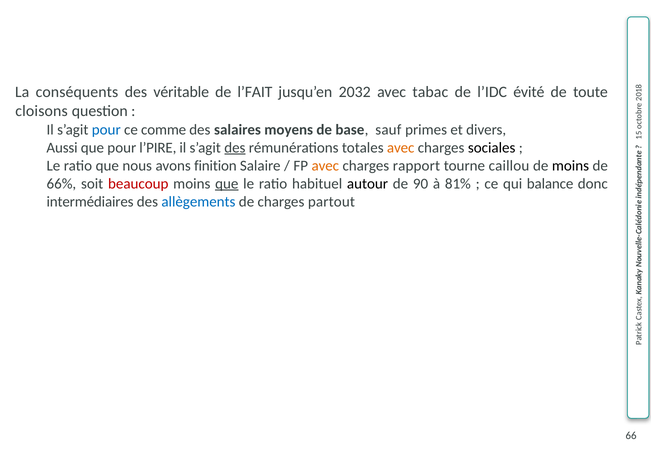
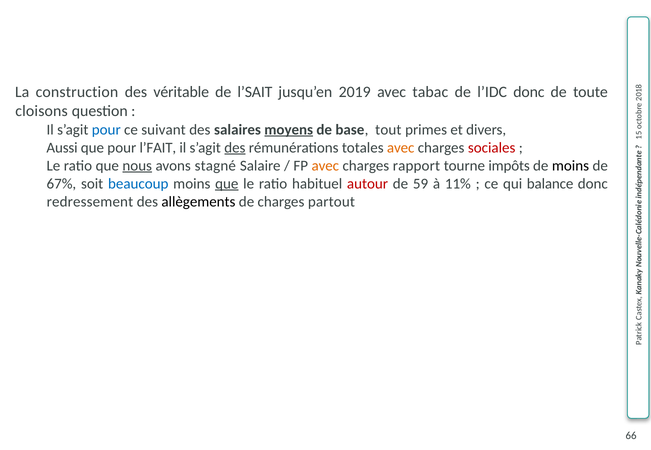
conséquents: conséquents -> construction
l’FAIT: l’FAIT -> l’SAIT
2032: 2032 -> 2019
l’IDC évité: évité -> donc
comme: comme -> suivant
moyens underline: none -> present
sauf: sauf -> tout
l’PIRE: l’PIRE -> l’FAIT
sociales colour: black -> red
nous underline: none -> present
finition: finition -> stagné
caillou: caillou -> impôts
66%: 66% -> 67%
beaucoup colour: red -> blue
autour colour: black -> red
90: 90 -> 59
81%: 81% -> 11%
intermédiaires: intermédiaires -> redressement
allègements colour: blue -> black
